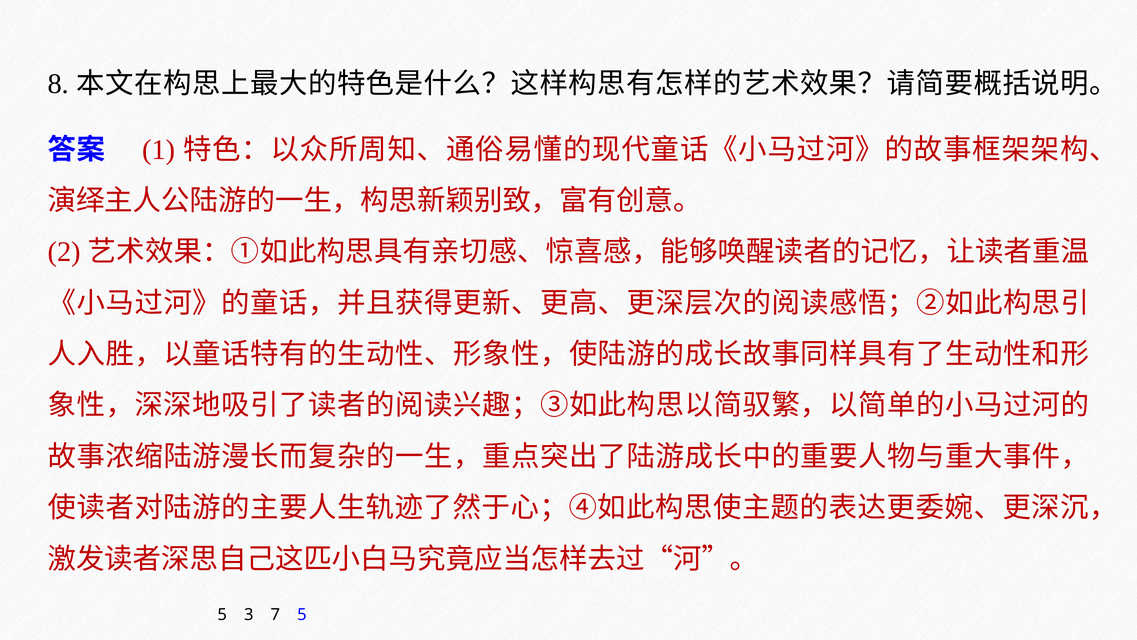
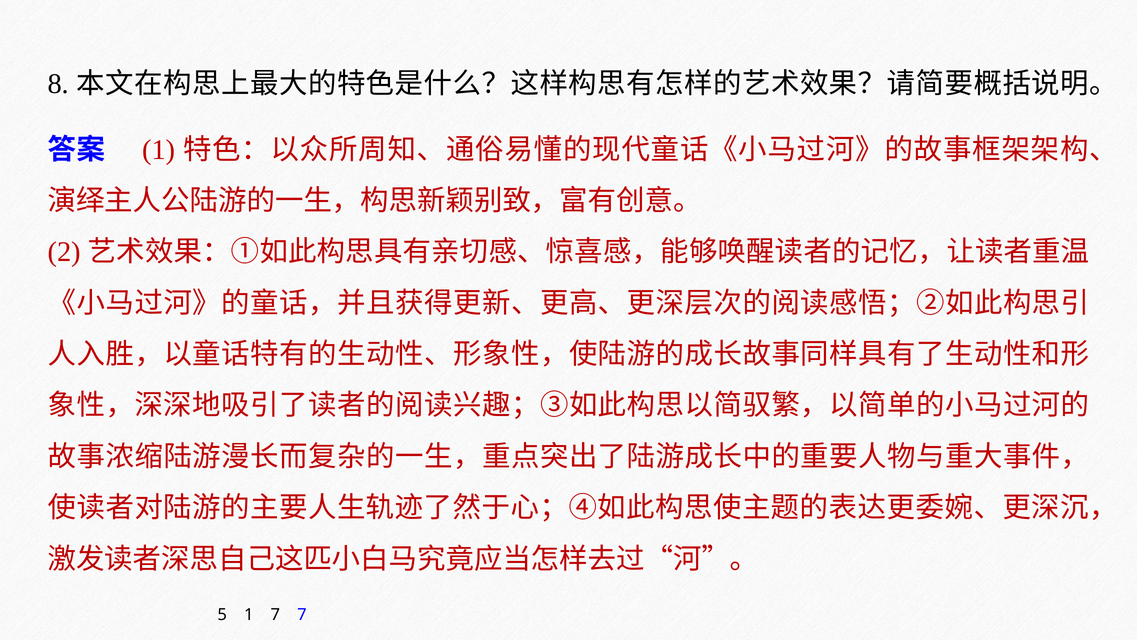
5 3: 3 -> 1
7 5: 5 -> 7
